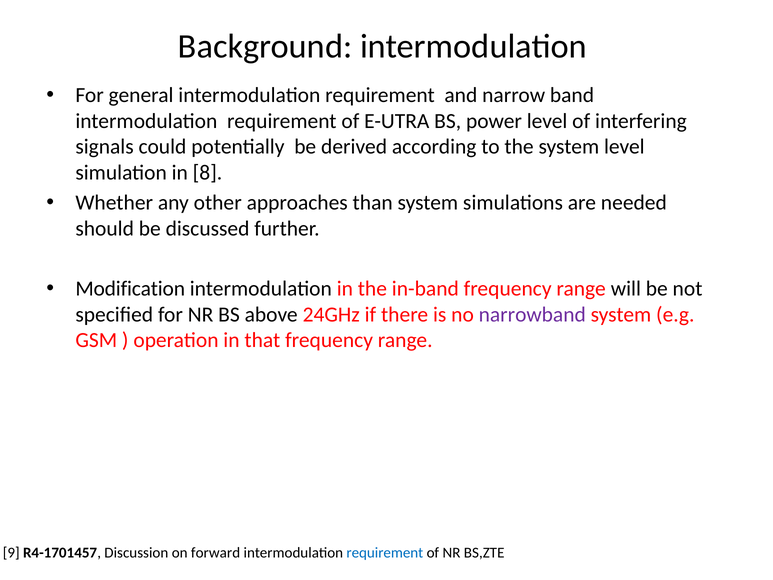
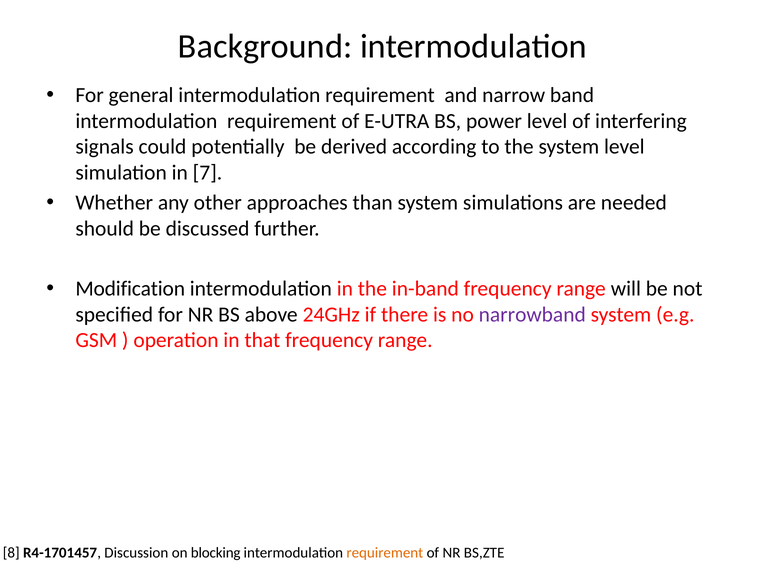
8: 8 -> 7
9: 9 -> 8
forward: forward -> blocking
requirement at (385, 553) colour: blue -> orange
